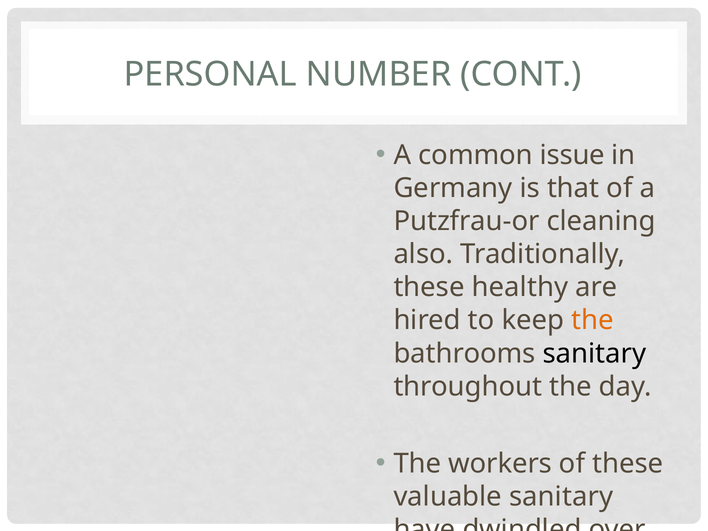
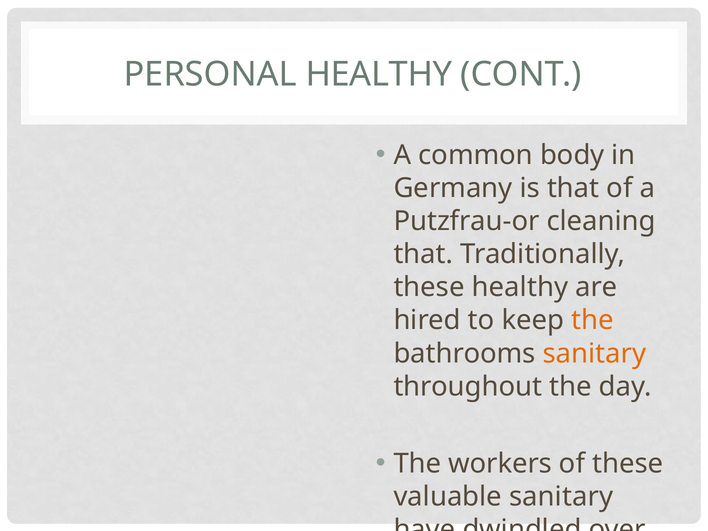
PERSONAL NUMBER: NUMBER -> HEALTHY
issue: issue -> body
also at (423, 254): also -> that
sanitary at (594, 353) colour: black -> orange
